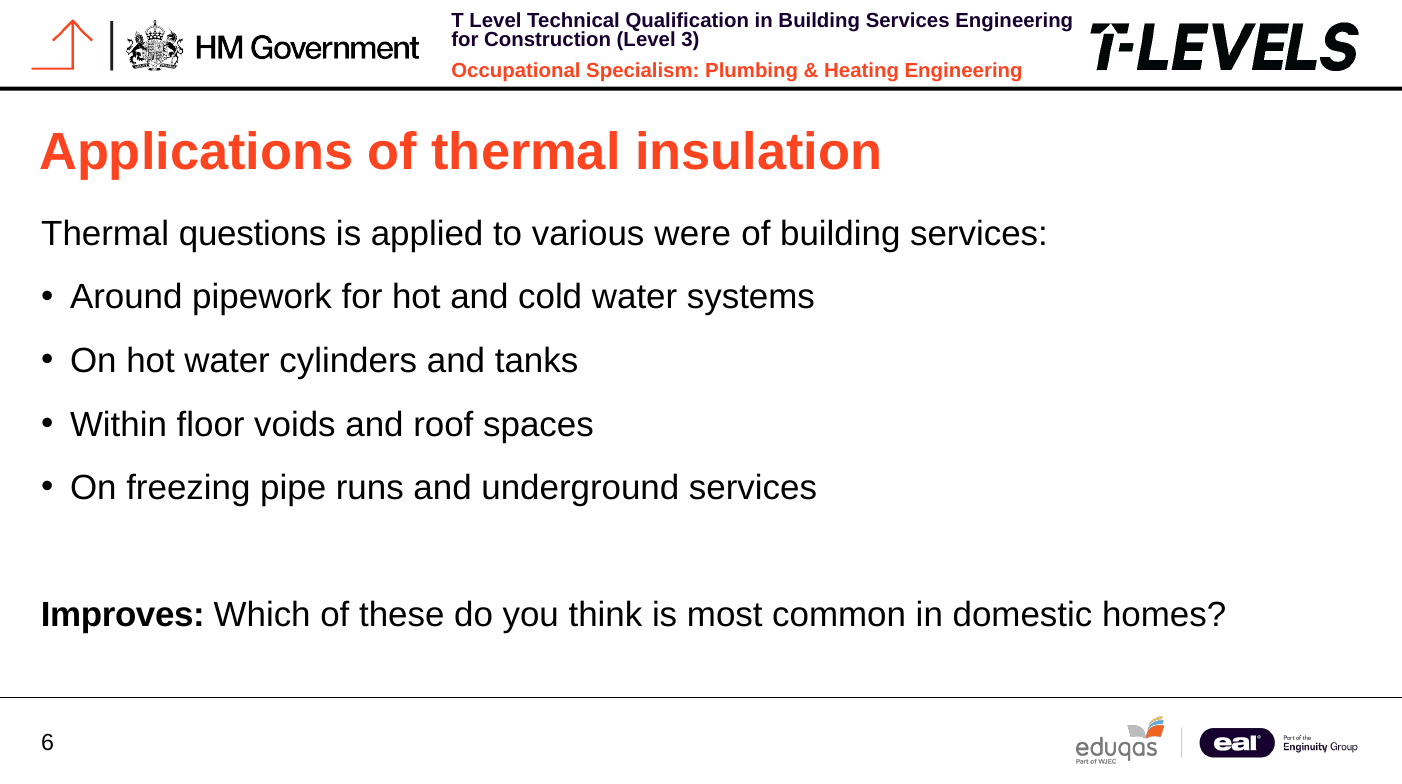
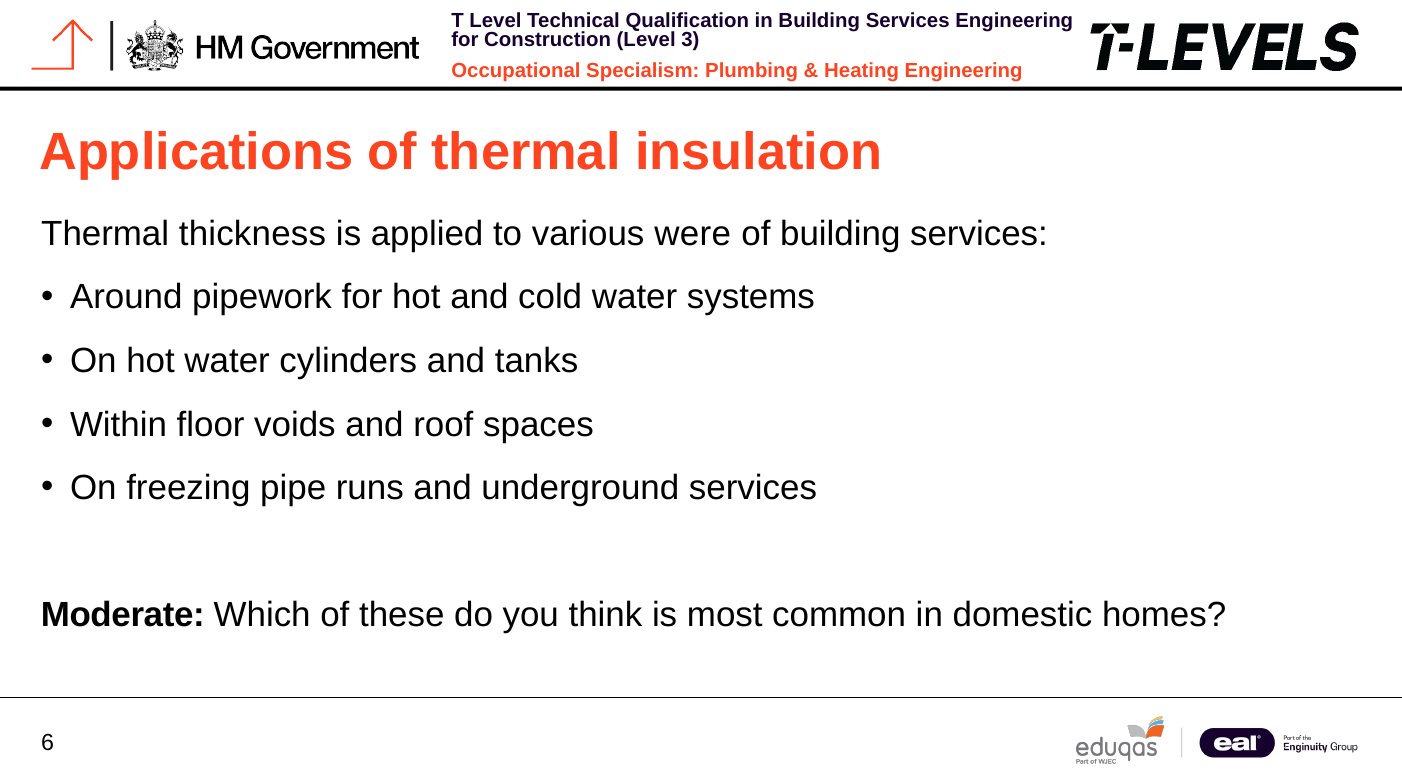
questions: questions -> thickness
Improves: Improves -> Moderate
